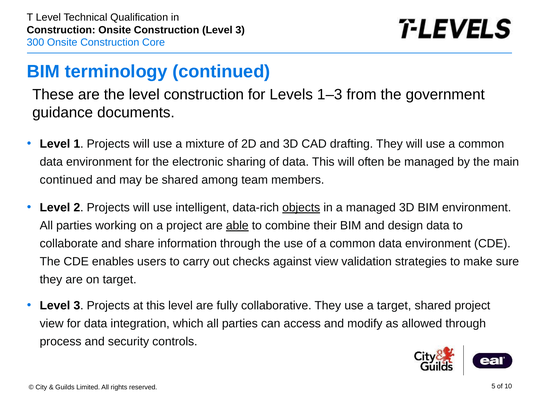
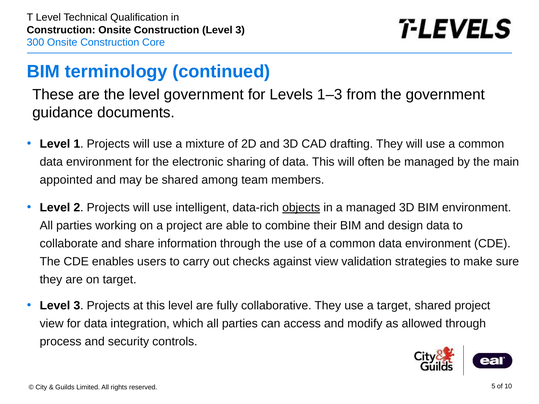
level construction: construction -> government
continued at (66, 180): continued -> appointed
able underline: present -> none
